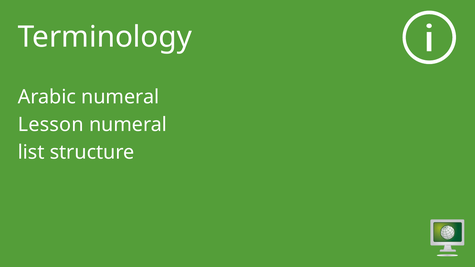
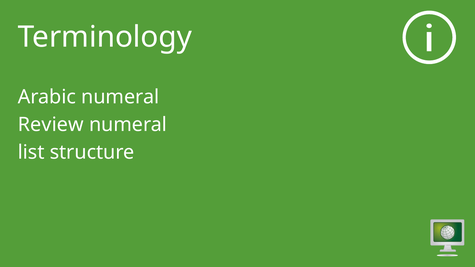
Lesson: Lesson -> Review
